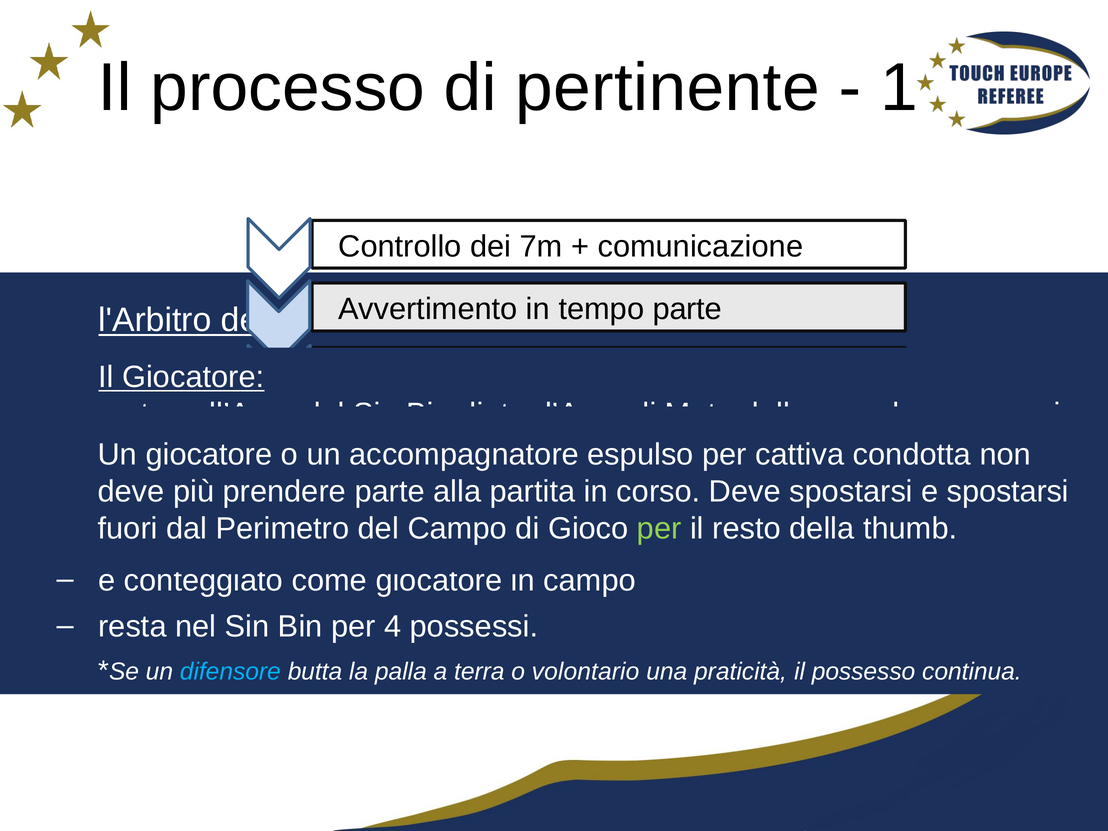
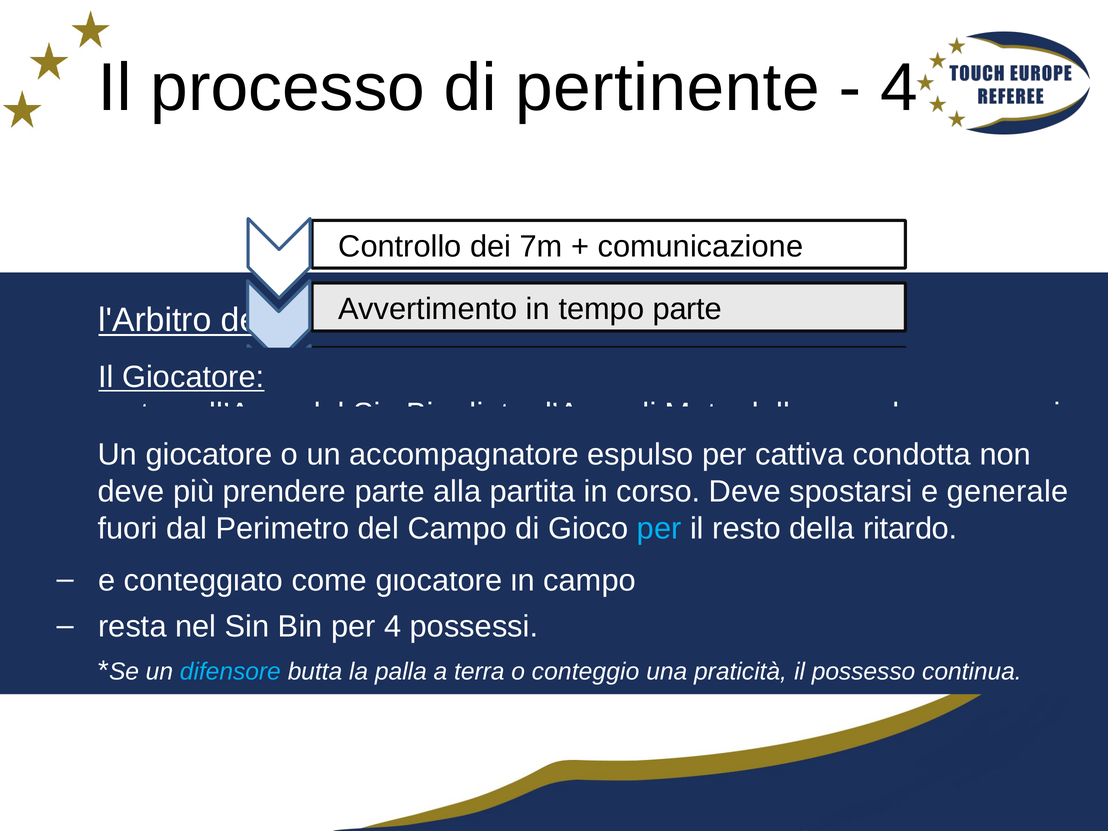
1 at (899, 88): 1 -> 4
spostarsi at (1008, 492): spostarsi -> generale
per at (659, 529) colour: light green -> light blue
thumb: thumb -> ritardo
volontario: volontario -> conteggio
